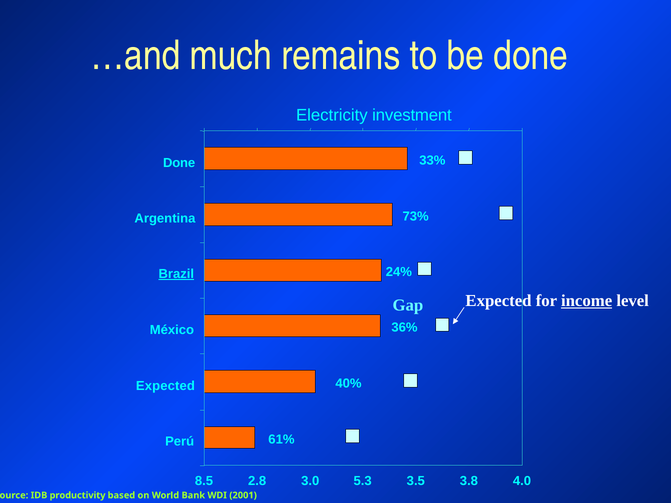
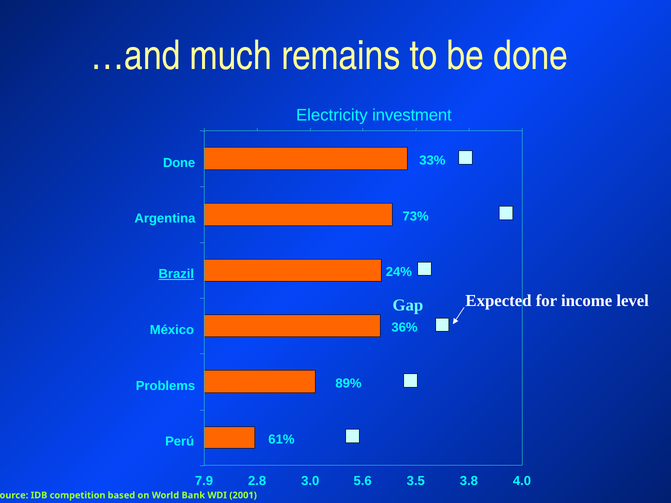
income underline: present -> none
40%: 40% -> 89%
Expected at (165, 386): Expected -> Problems
8.5: 8.5 -> 7.9
5.3: 5.3 -> 5.6
productivity: productivity -> competition
